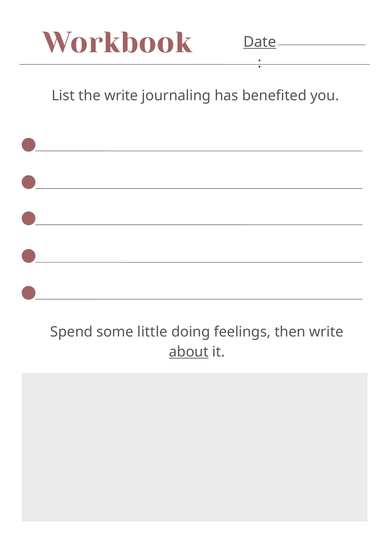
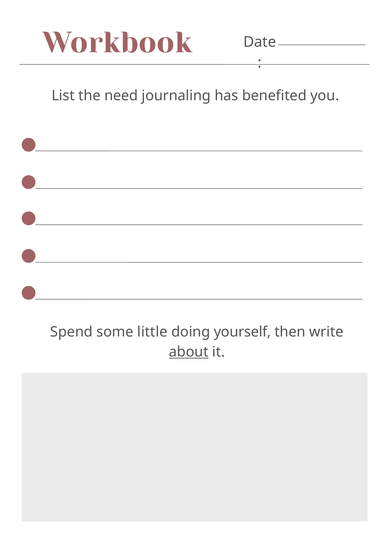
Date underline: present -> none
the write: write -> need
feelings: feelings -> yourself
